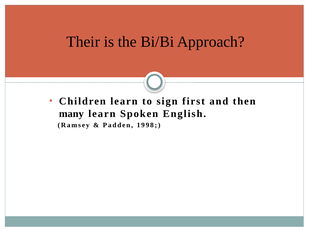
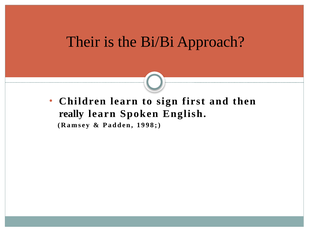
many: many -> really
